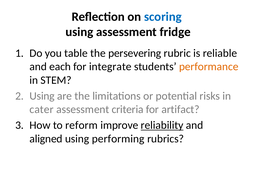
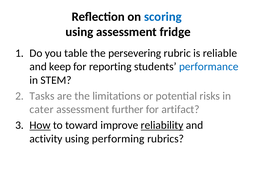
each: each -> keep
integrate: integrate -> reporting
performance colour: orange -> blue
Using at (42, 96): Using -> Tasks
criteria: criteria -> further
How underline: none -> present
reform: reform -> toward
aligned: aligned -> activity
